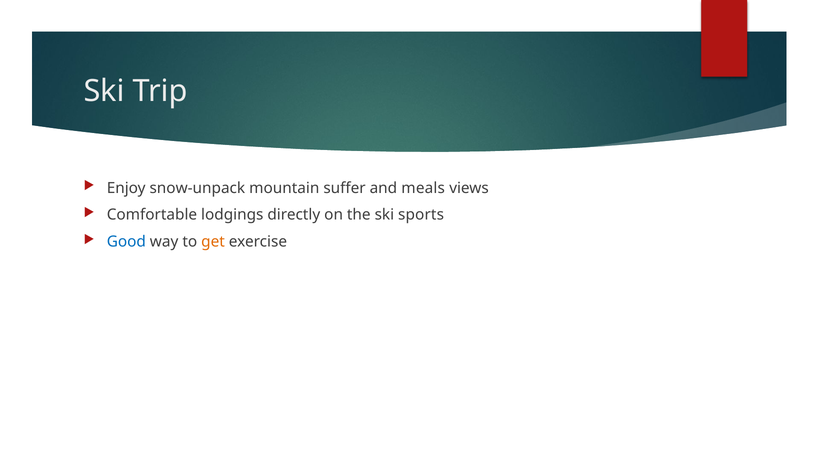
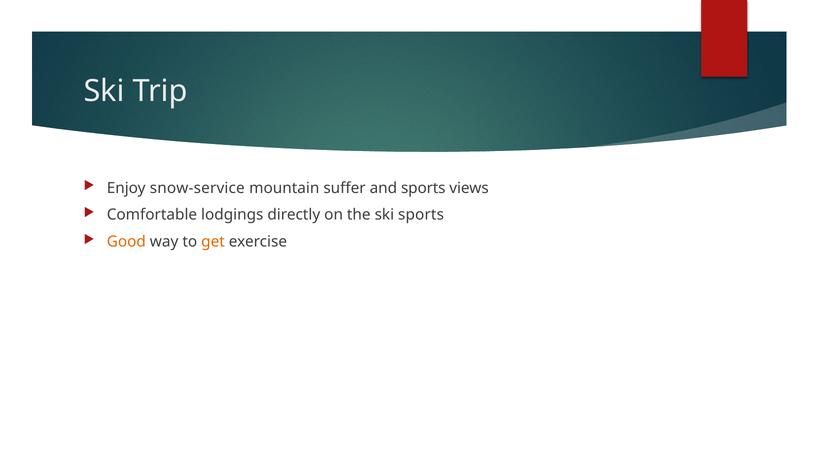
snow-unpack: snow-unpack -> snow-service
and meals: meals -> sports
Good colour: blue -> orange
